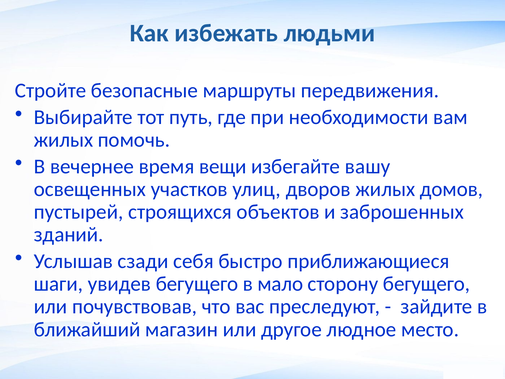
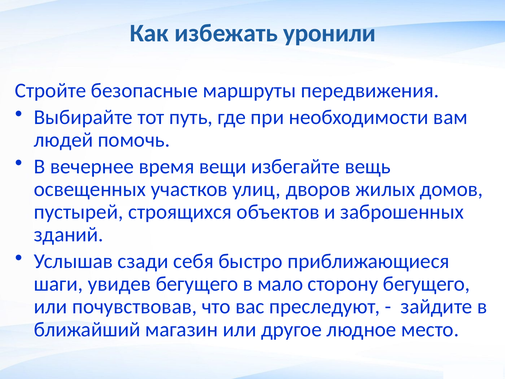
людьми: людьми -> уронили
жилых at (64, 140): жилых -> людей
вашу: вашу -> вещь
